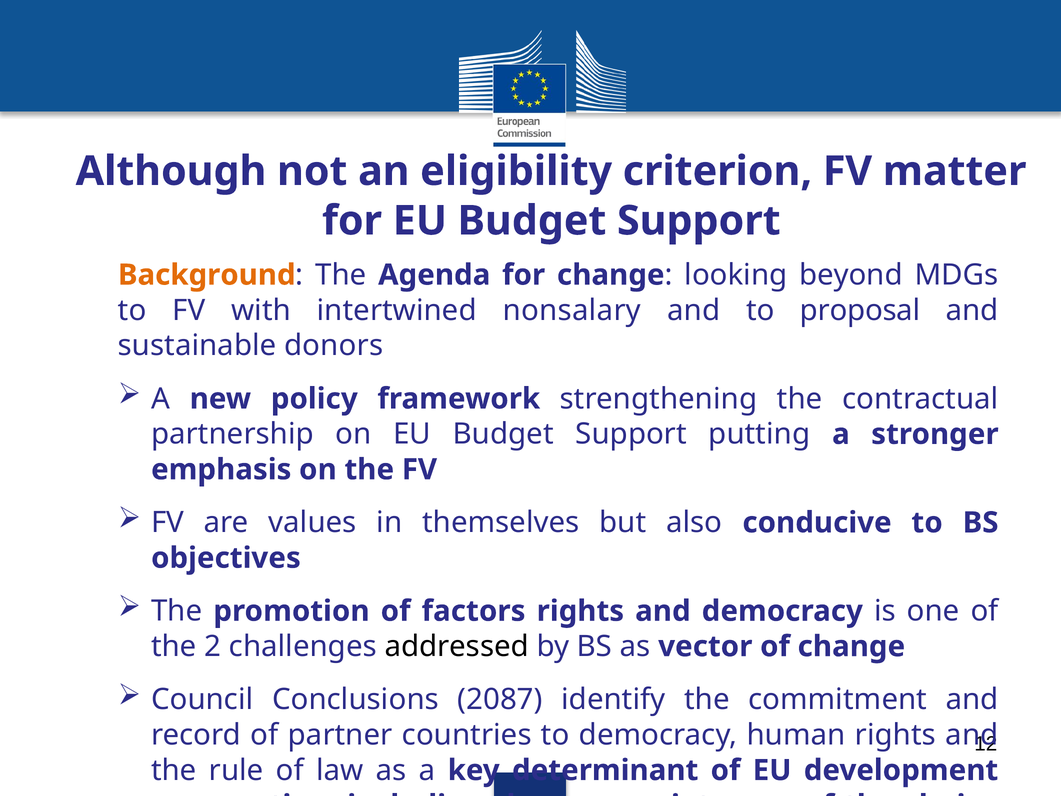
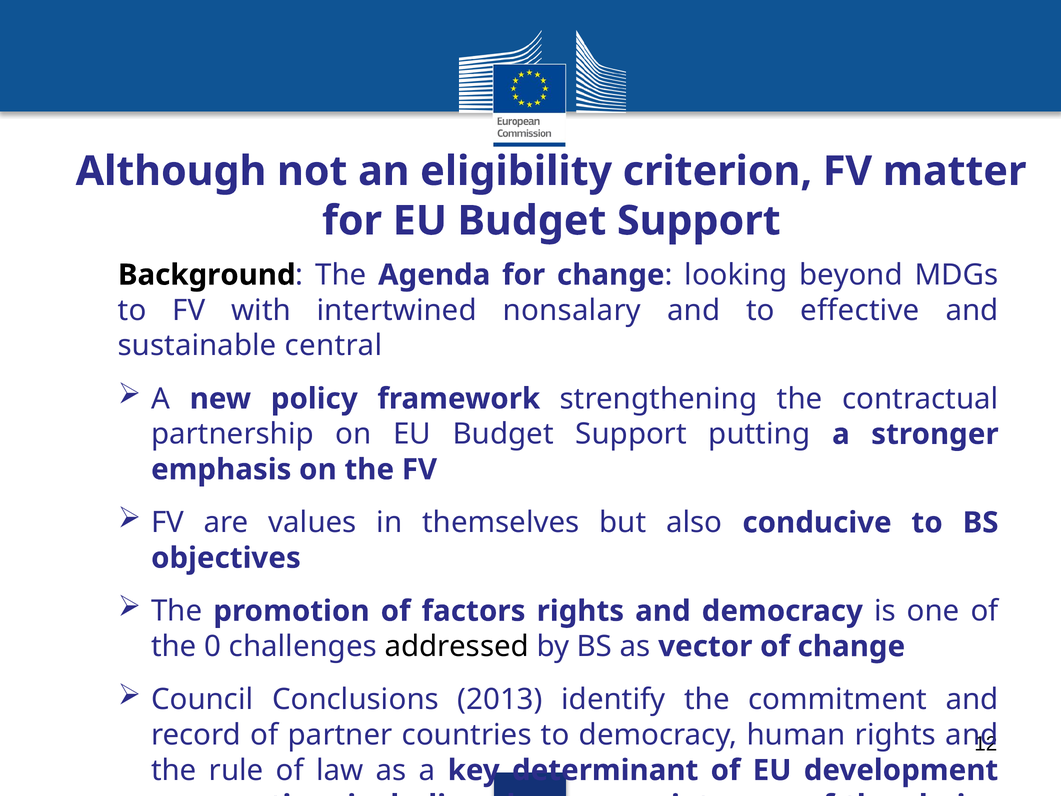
Background colour: orange -> black
proposal: proposal -> effective
donors: donors -> central
2: 2 -> 0
2087: 2087 -> 2013
